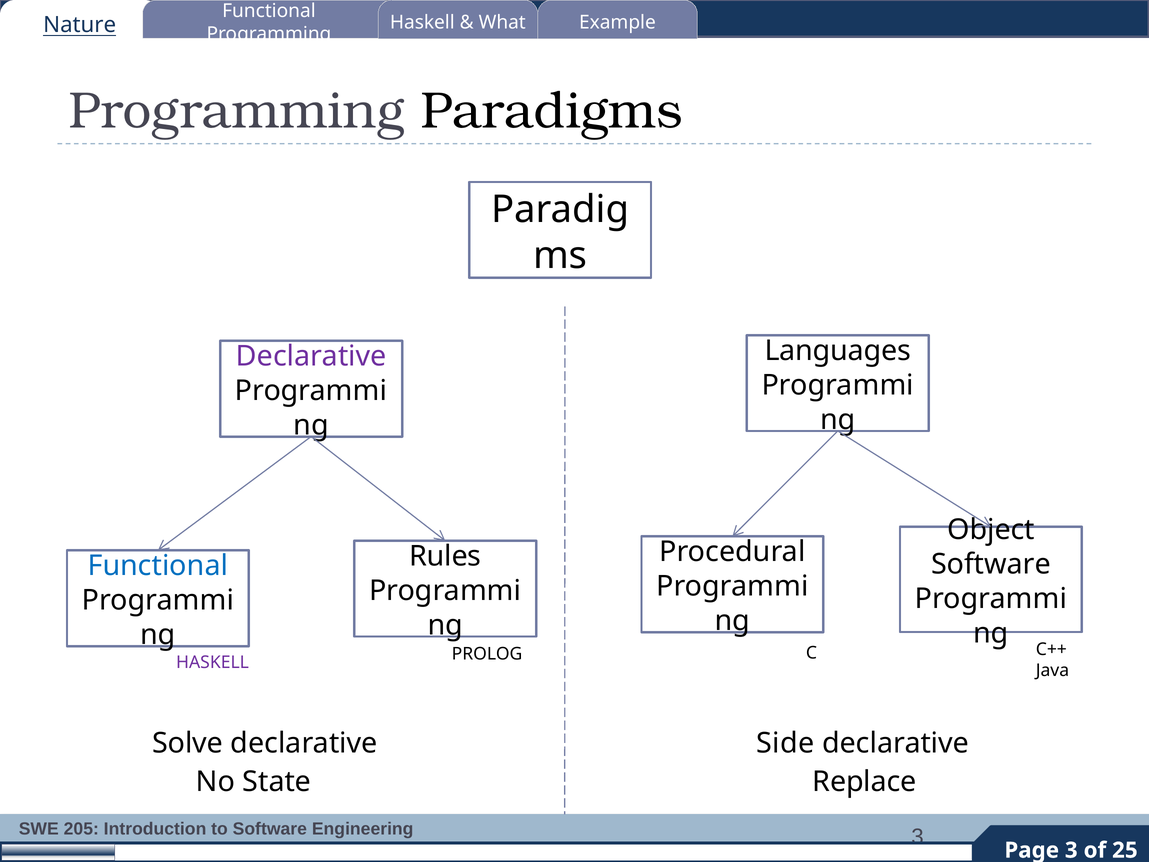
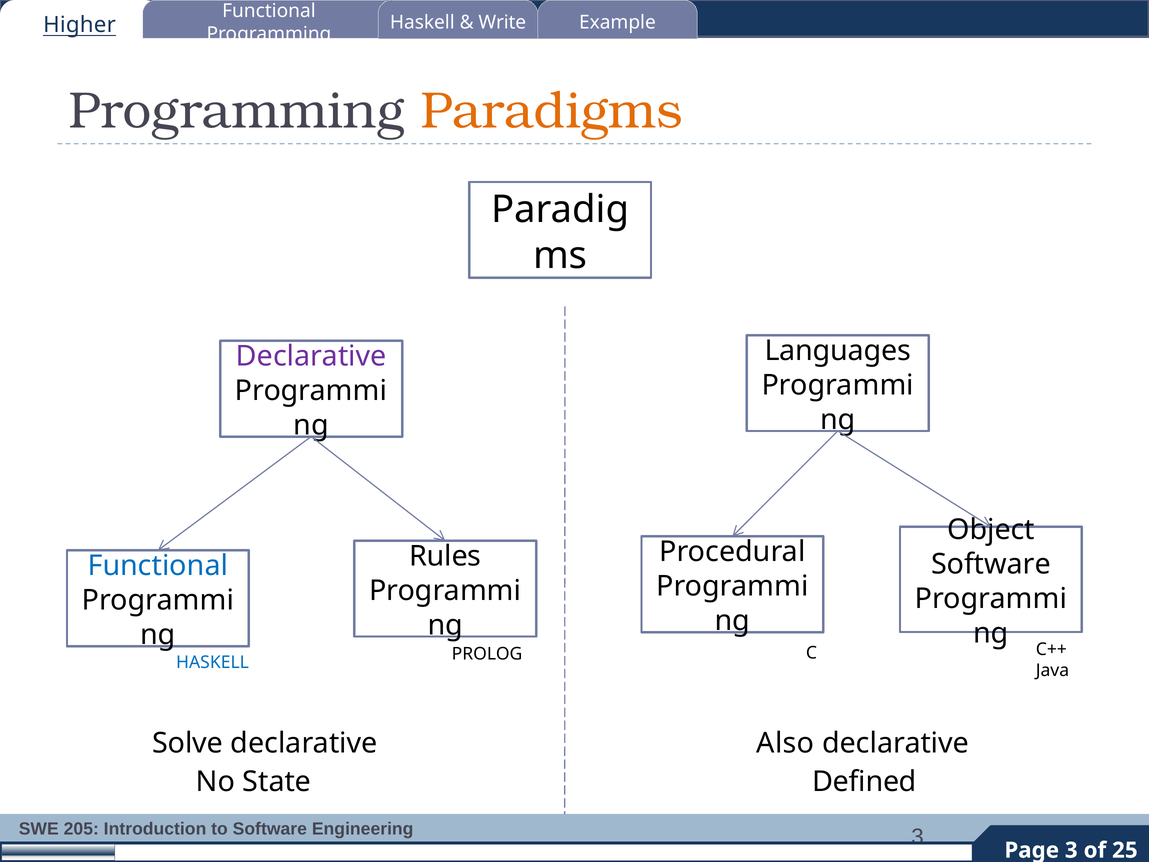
What: What -> Write
Nature: Nature -> Higher
Paradigms colour: black -> orange
HASKELL at (212, 662) colour: purple -> blue
Side: Side -> Also
Replace: Replace -> Defined
